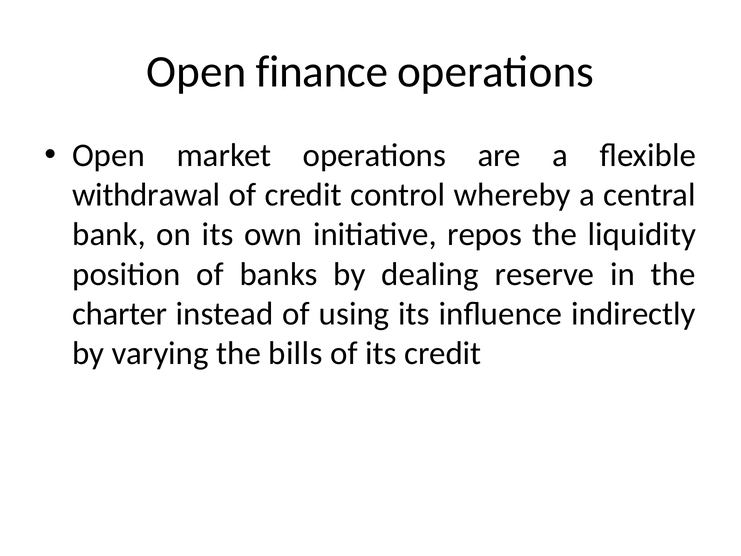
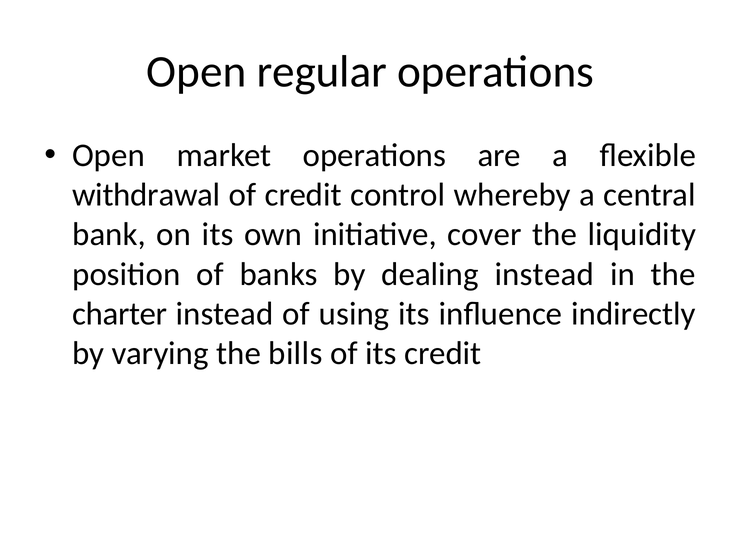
finance: finance -> regular
repos: repos -> cover
dealing reserve: reserve -> instead
